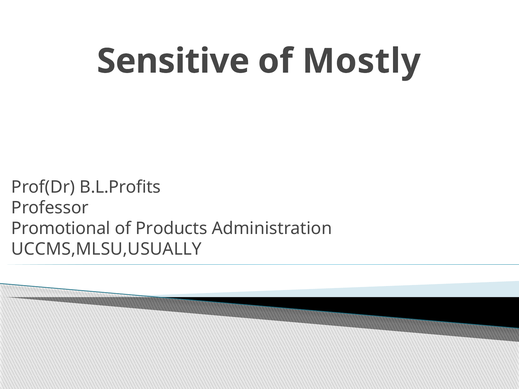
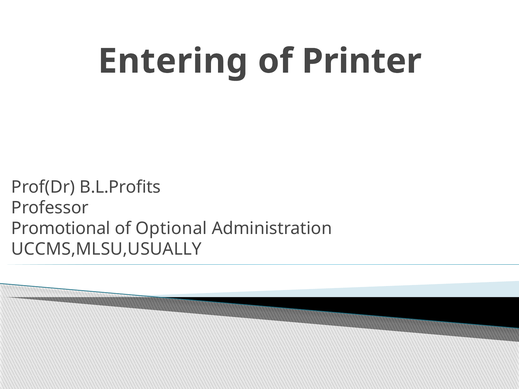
Sensitive: Sensitive -> Entering
Mostly: Mostly -> Printer
Products: Products -> Optional
